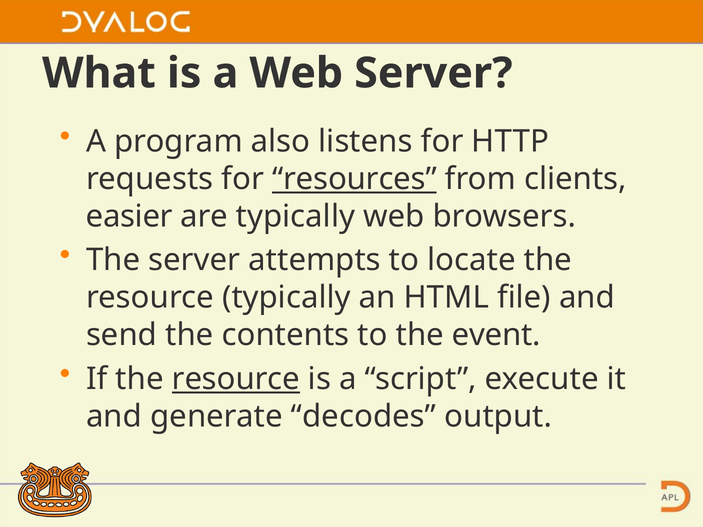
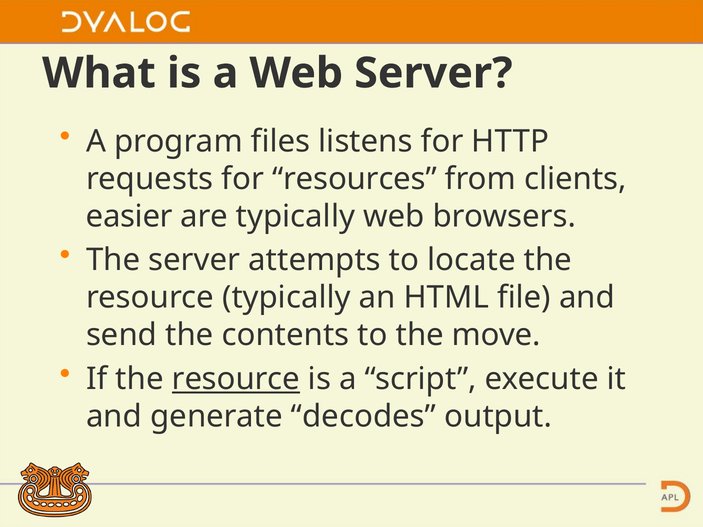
also: also -> files
resources underline: present -> none
event: event -> move
